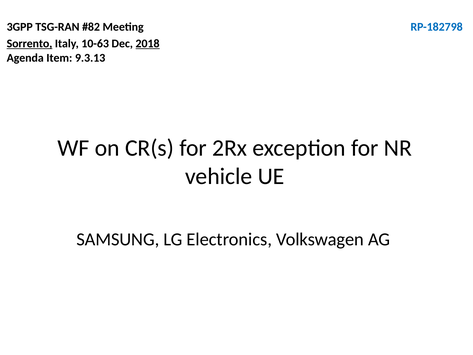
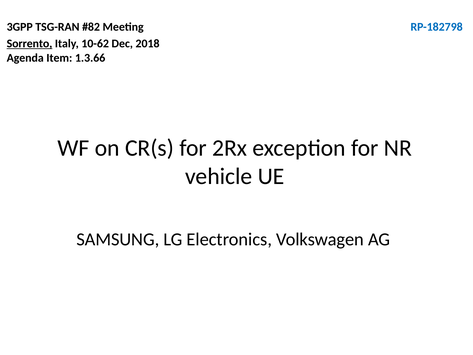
10-63: 10-63 -> 10-62
2018 underline: present -> none
9.3.13: 9.3.13 -> 1.3.66
